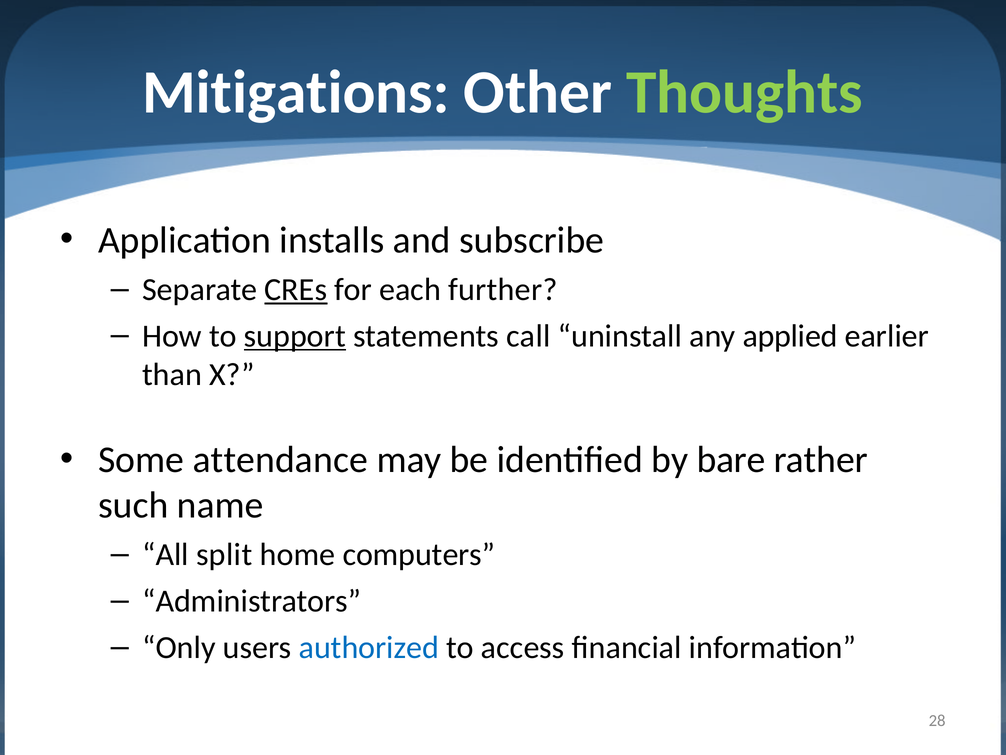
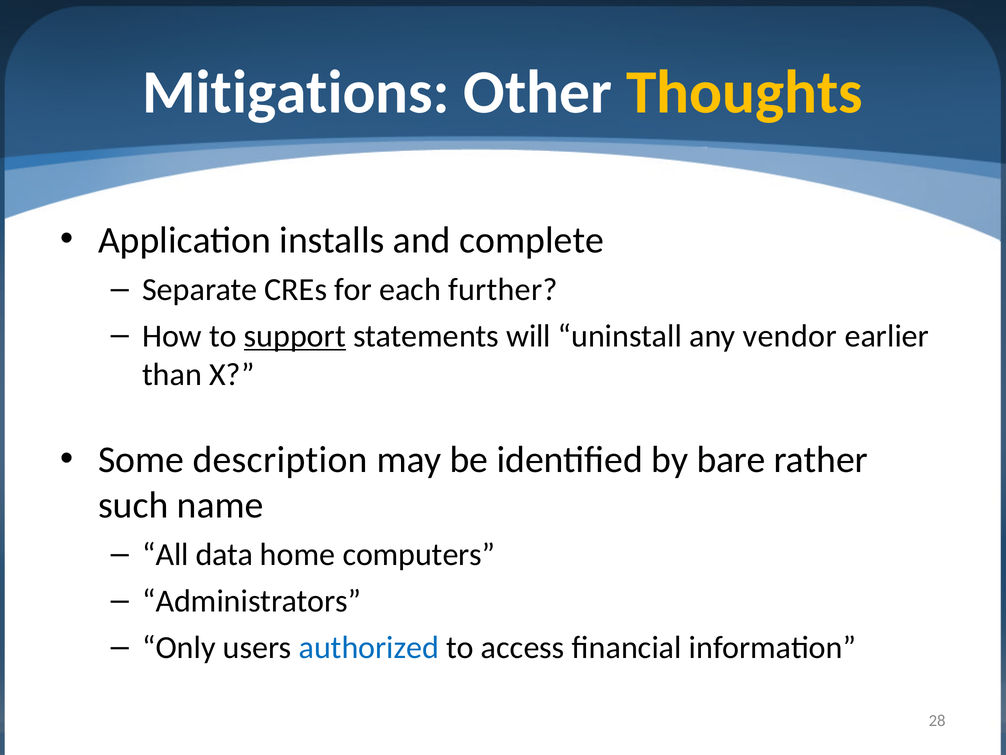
Thoughts colour: light green -> yellow
subscribe: subscribe -> complete
CREs underline: present -> none
call: call -> will
applied: applied -> vendor
attendance: attendance -> description
split: split -> data
